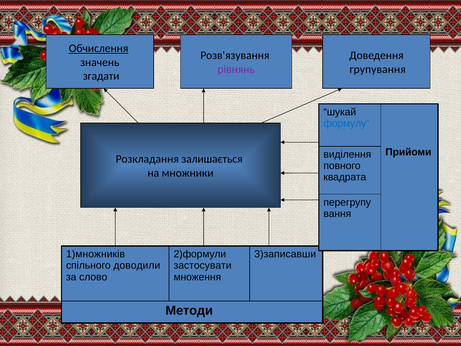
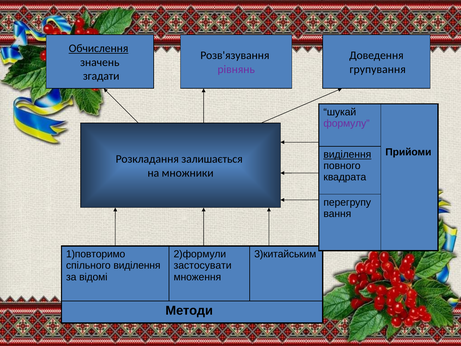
формулу colour: blue -> purple
виділення at (347, 154) underline: none -> present
1)множників: 1)множників -> 1)повторимо
3)записавши: 3)записавши -> 3)китайським
спільного доводили: доводили -> виділення
слово: слово -> відомі
